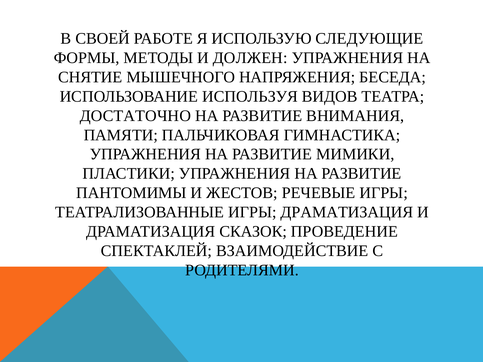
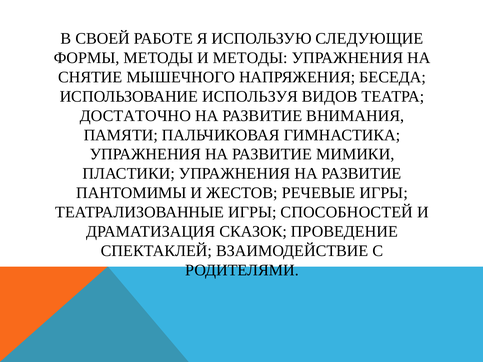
И ДОЛЖЕН: ДОЛЖЕН -> МЕТОДЫ
ИГРЫ ДРАМАТИЗАЦИЯ: ДРАМАТИЗАЦИЯ -> СПОСОБНОСТЕЙ
